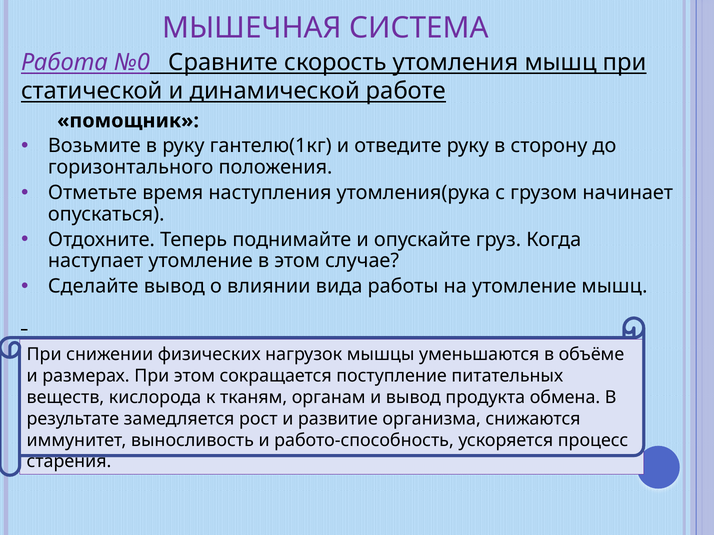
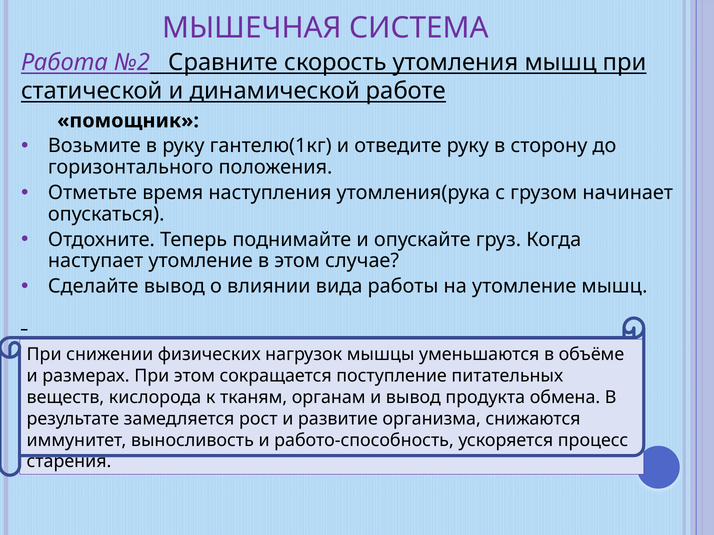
№0: №0 -> №2
